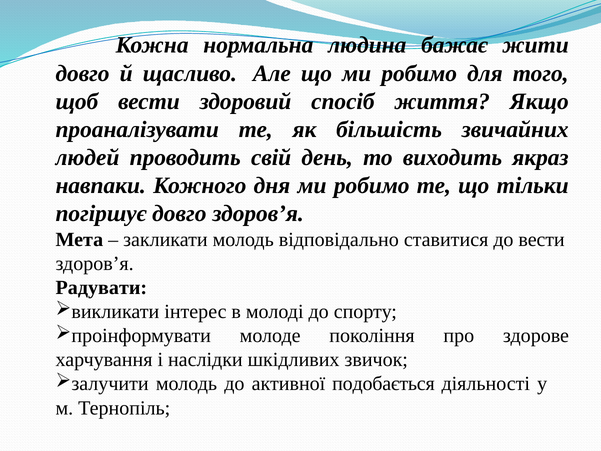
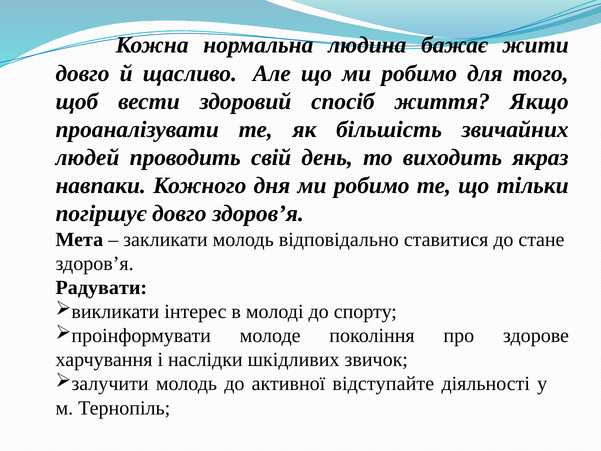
до вести: вести -> стане
подобається: подобається -> відступайте
